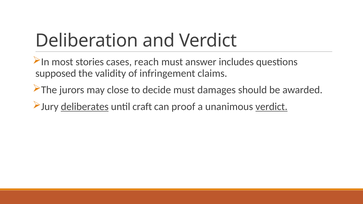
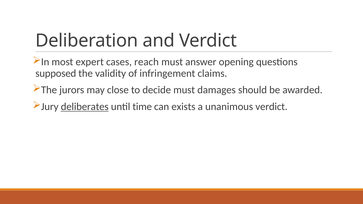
stories: stories -> expert
includes: includes -> opening
craft: craft -> time
proof: proof -> exists
verdict at (271, 107) underline: present -> none
